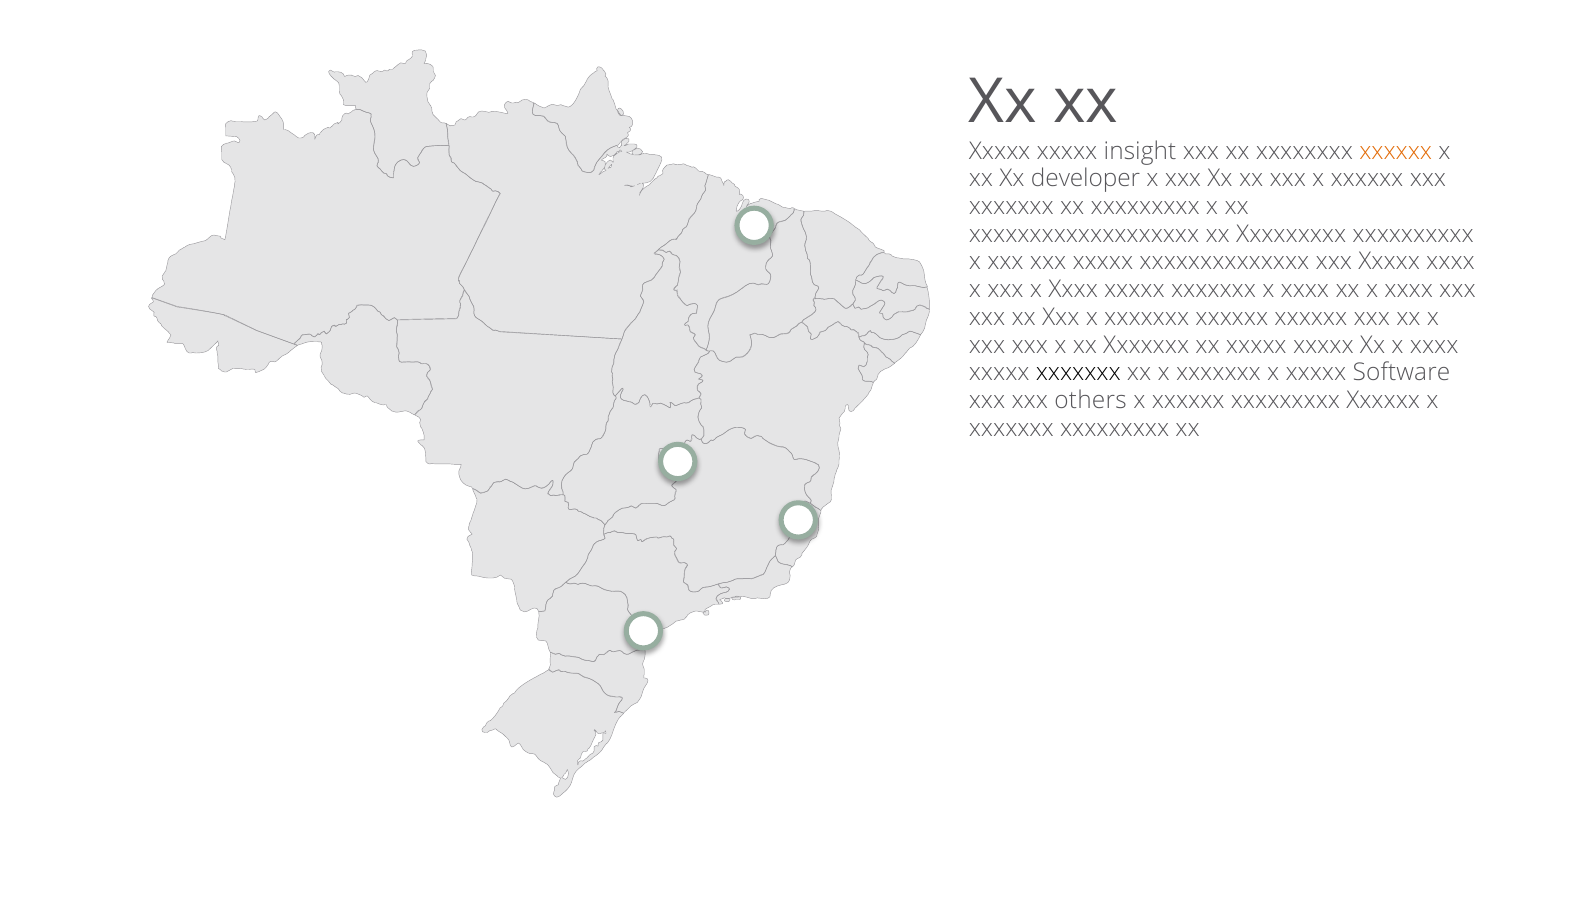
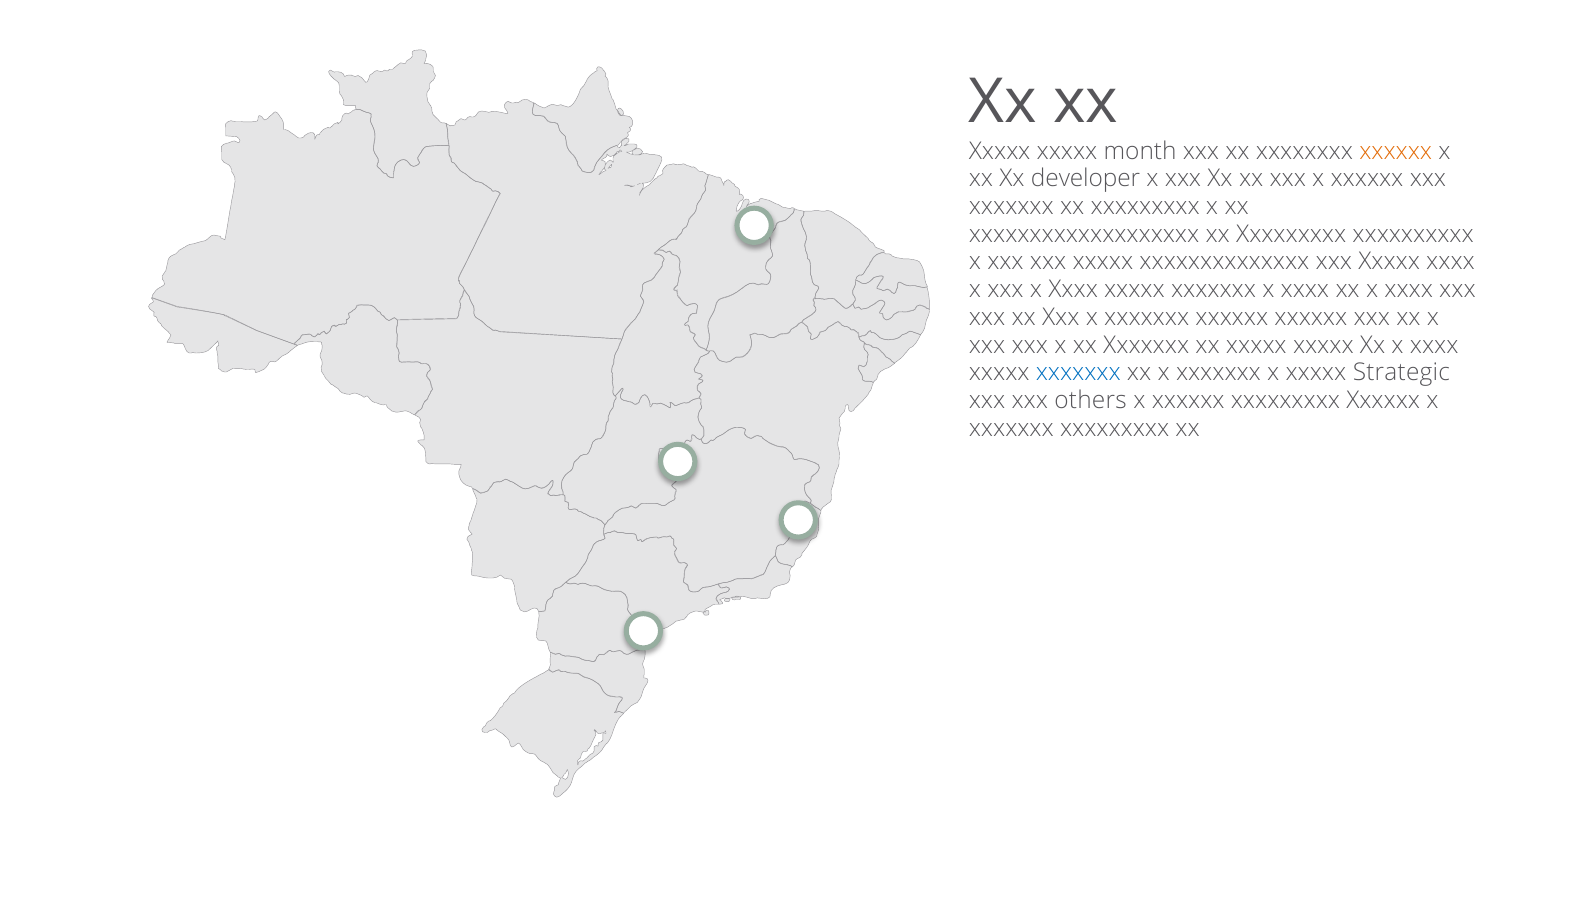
insight: insight -> month
xxxxxxx at (1078, 373) colour: black -> blue
Software: Software -> Strategic
